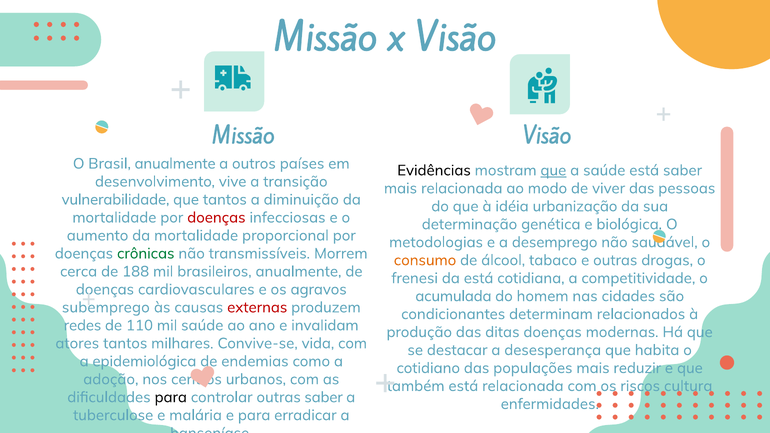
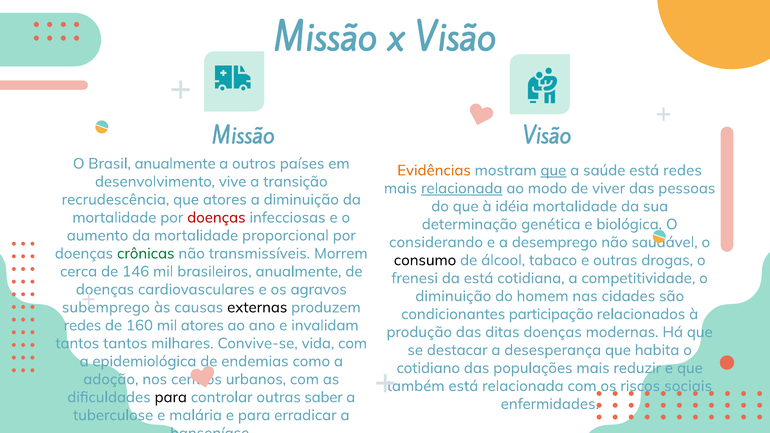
Evidências colour: black -> orange
está saber: saber -> redes
relacionada at (462, 188) underline: none -> present
vulnerabilidade: vulnerabilidade -> recrudescência
que tantos: tantos -> atores
idéia urbanização: urbanização -> mortalidade
metodologias: metodologias -> considerando
consumo colour: orange -> black
188: 188 -> 146
acumulada at (453, 296): acumulada -> diminuição
externas colour: red -> black
determinam: determinam -> participação
110: 110 -> 160
mil saúde: saúde -> atores
atores at (77, 343): atores -> tantos
cultura: cultura -> sociais
